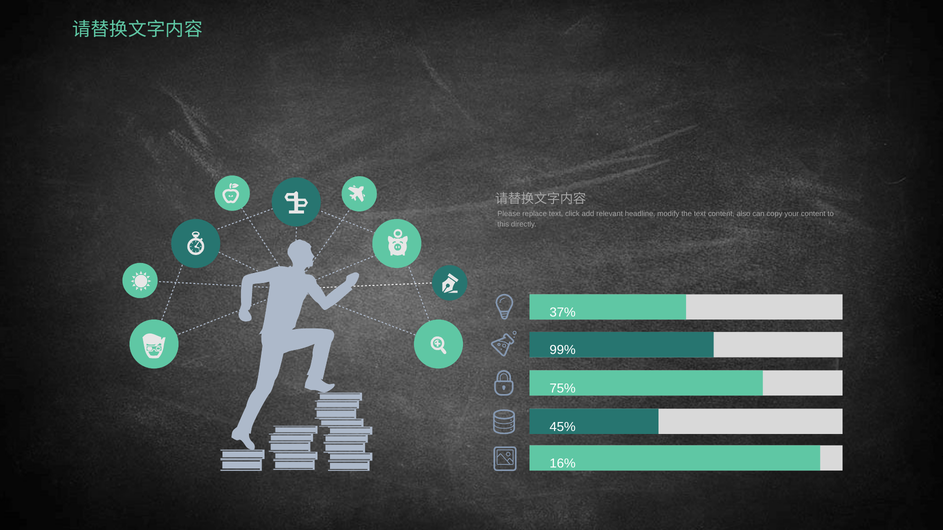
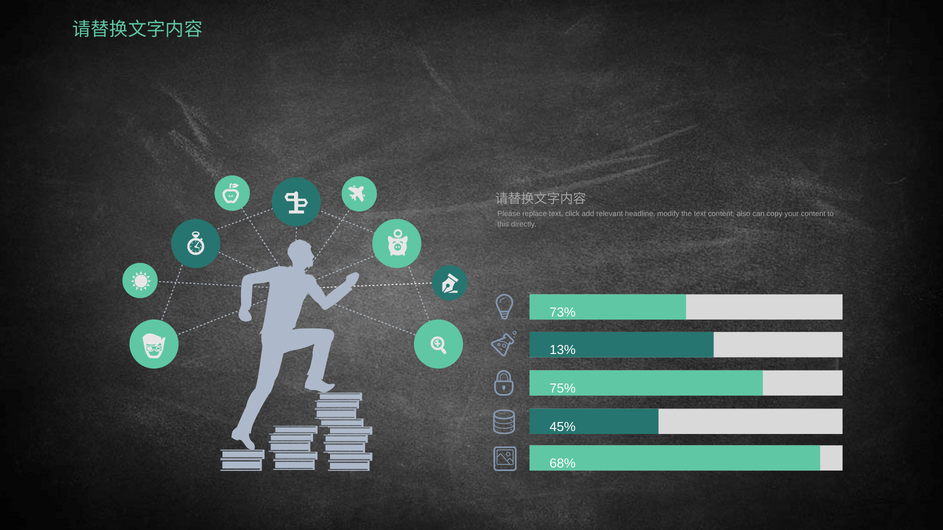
37%: 37% -> 73%
99%: 99% -> 13%
16%: 16% -> 68%
